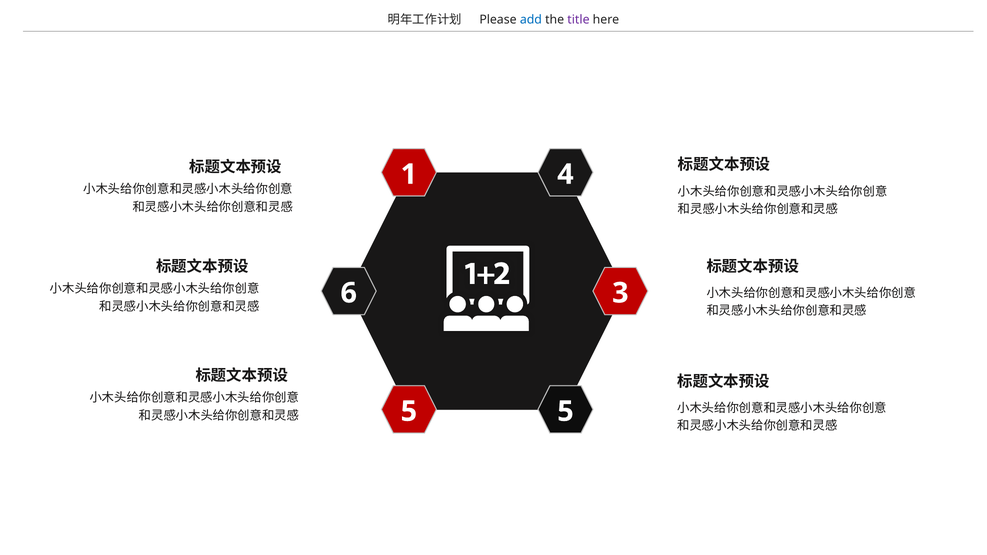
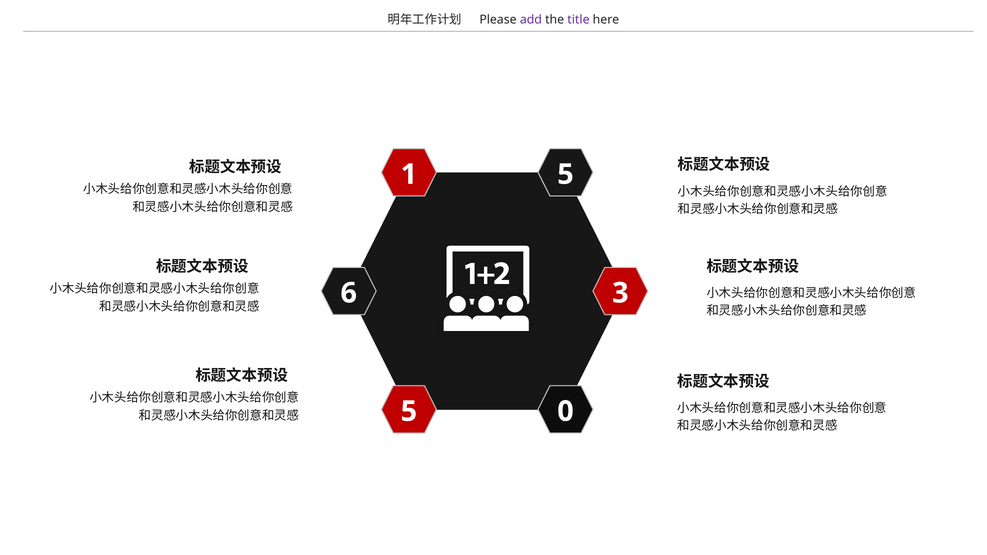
add colour: blue -> purple
1 4: 4 -> 5
5 5: 5 -> 0
